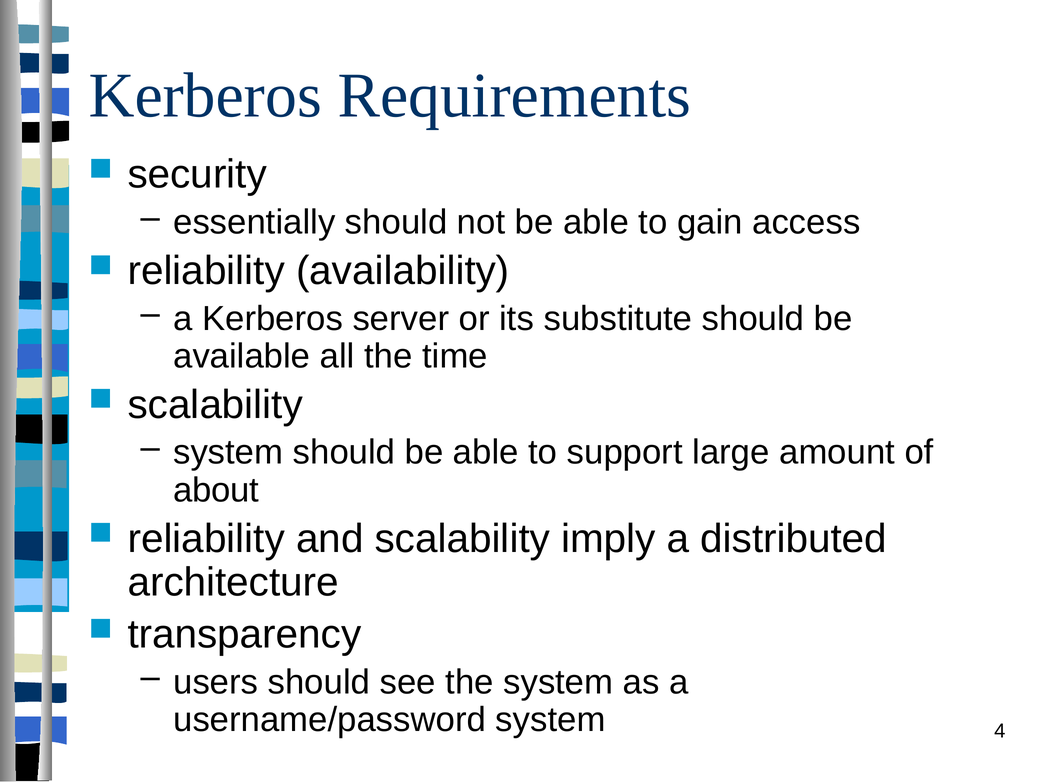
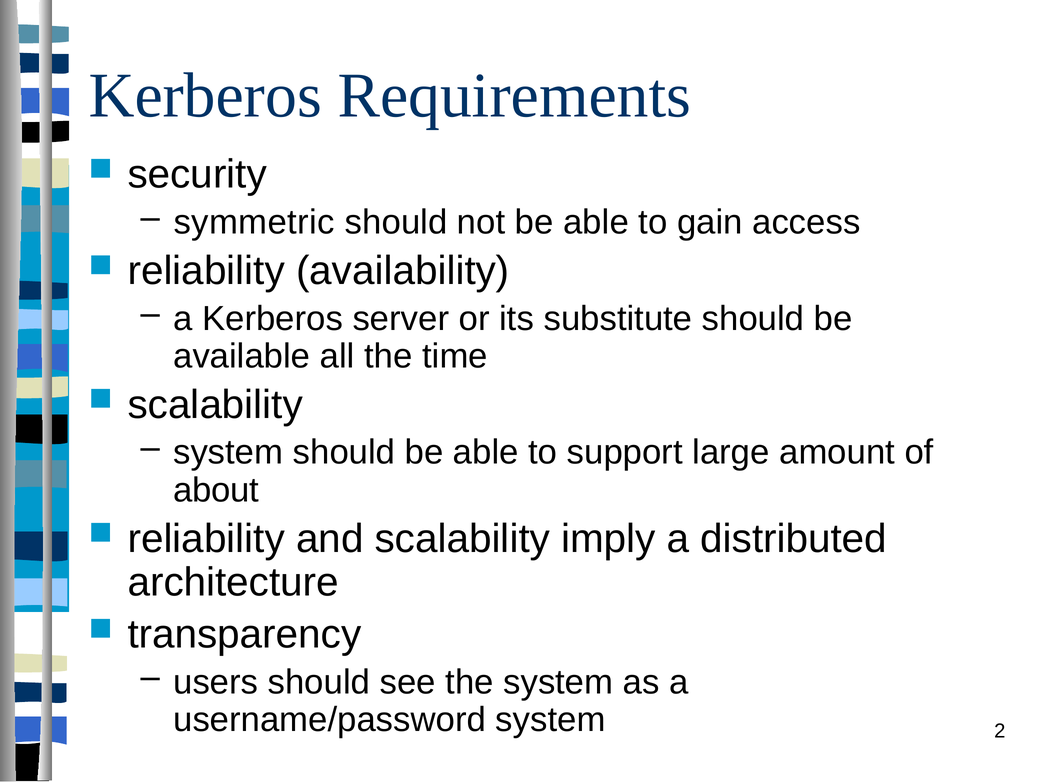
essentially: essentially -> symmetric
4: 4 -> 2
